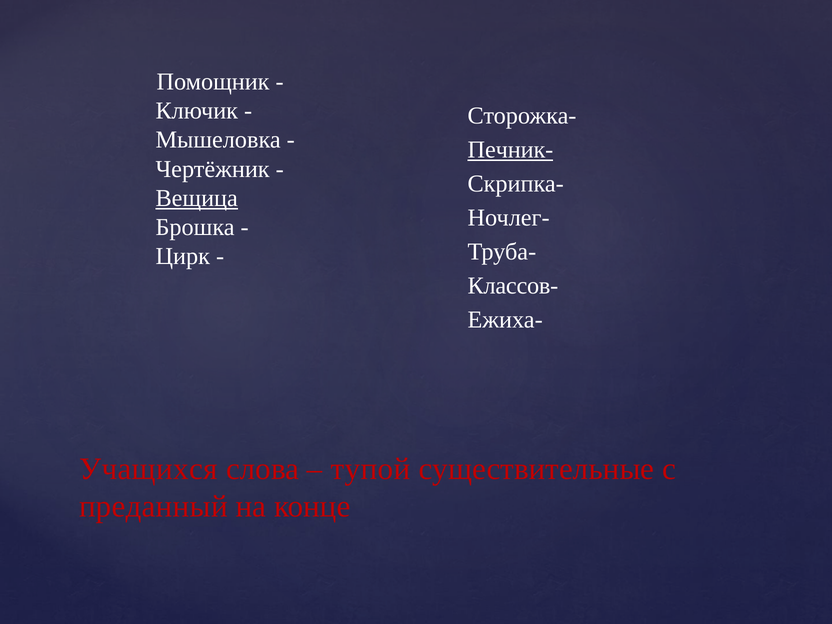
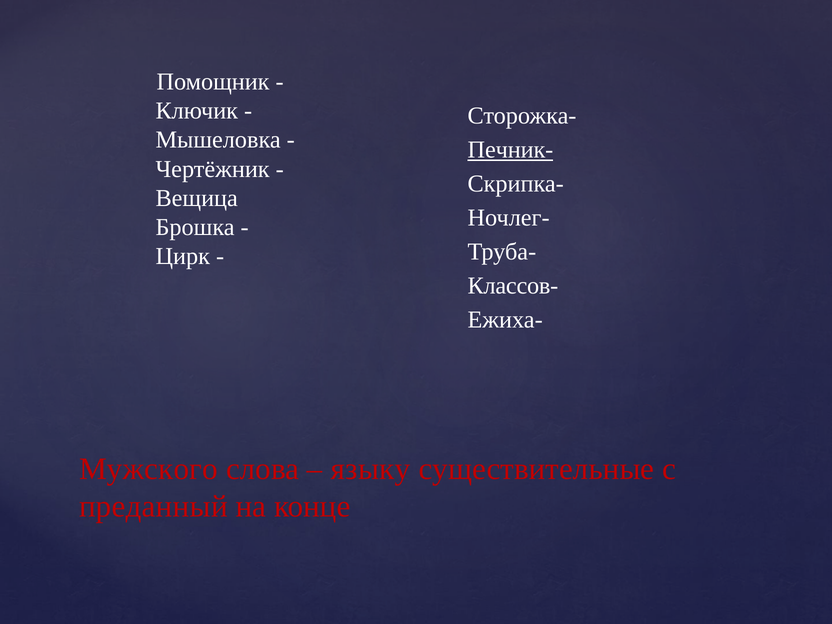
Вещица underline: present -> none
Учащихся: Учащихся -> Мужского
тупой: тупой -> языку
